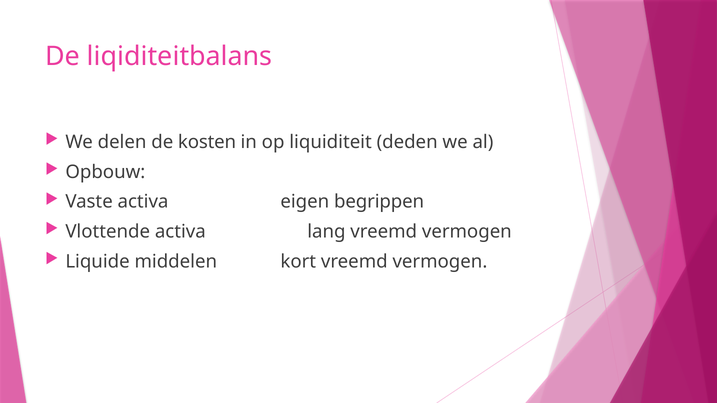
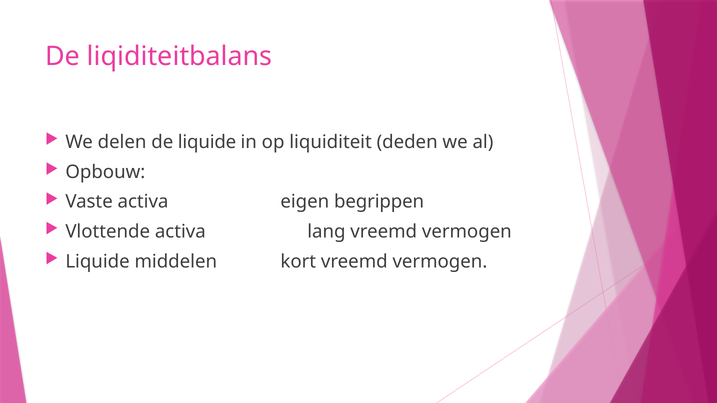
de kosten: kosten -> liquide
